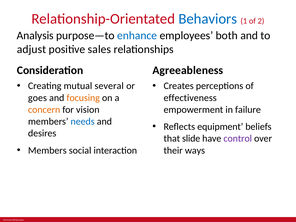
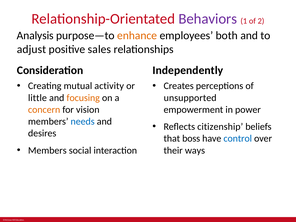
Behaviors colour: blue -> purple
enhance colour: blue -> orange
Agreeableness: Agreeableness -> Independently
several: several -> activity
goes: goes -> little
effectiveness: effectiveness -> unsupported
failure: failure -> power
equipment: equipment -> citizenship
slide: slide -> boss
control colour: purple -> blue
